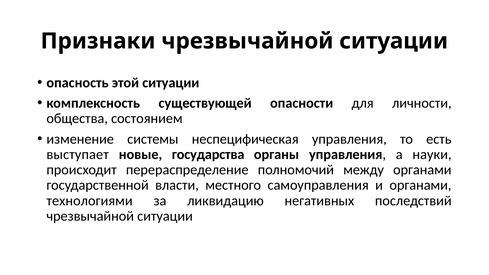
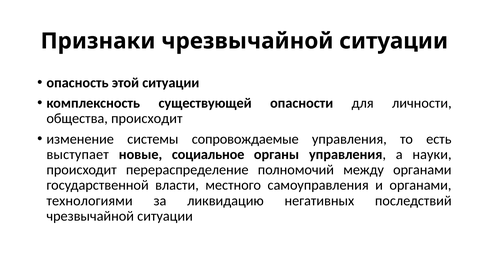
общества состоянием: состоянием -> происходит
неспецифическая: неспецифическая -> сопровождаемые
государства: государства -> социальное
